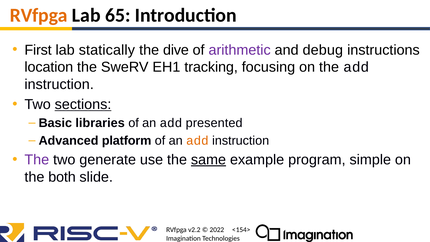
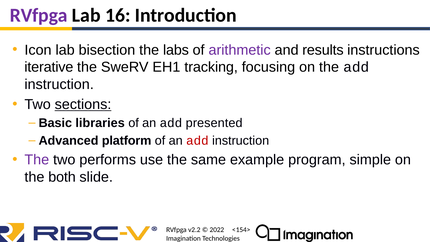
RVfpga at (39, 15) colour: orange -> purple
65: 65 -> 16
First: First -> Icon
statically: statically -> bisection
dive: dive -> labs
debug: debug -> results
location: location -> iterative
add at (197, 141) colour: orange -> red
generate: generate -> performs
same underline: present -> none
